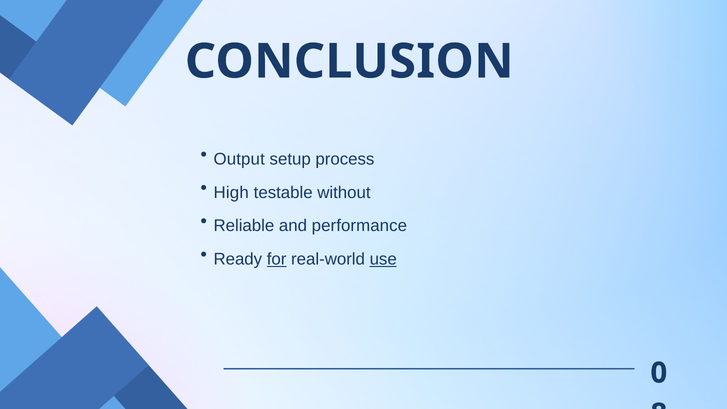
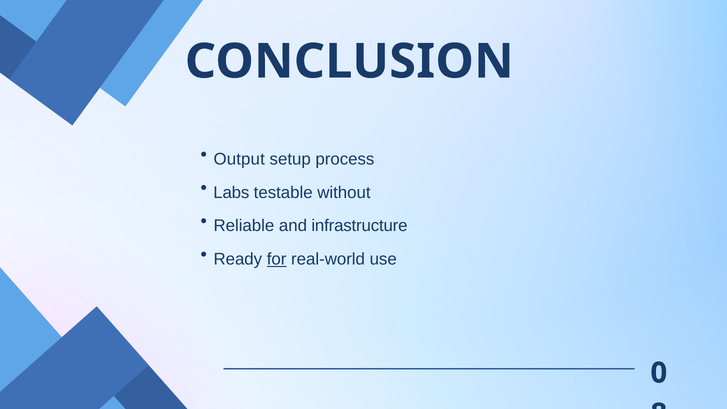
High: High -> Labs
performance: performance -> infrastructure
use underline: present -> none
